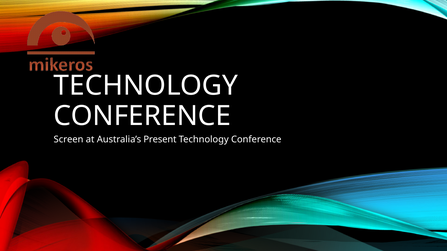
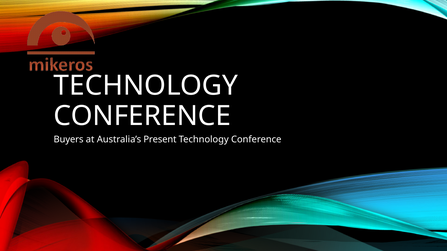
Screen: Screen -> Buyers
